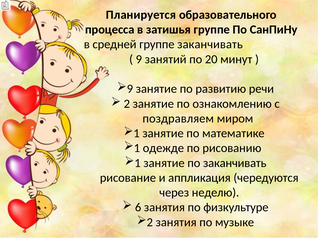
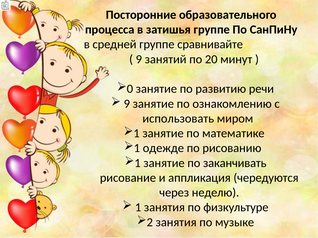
Планируется: Планируется -> Посторонние
группе заканчивать: заканчивать -> сравнивайте
9 at (130, 89): 9 -> 0
2 at (127, 104): 2 -> 9
поздравляем: поздравляем -> использовать
6 at (138, 208): 6 -> 1
